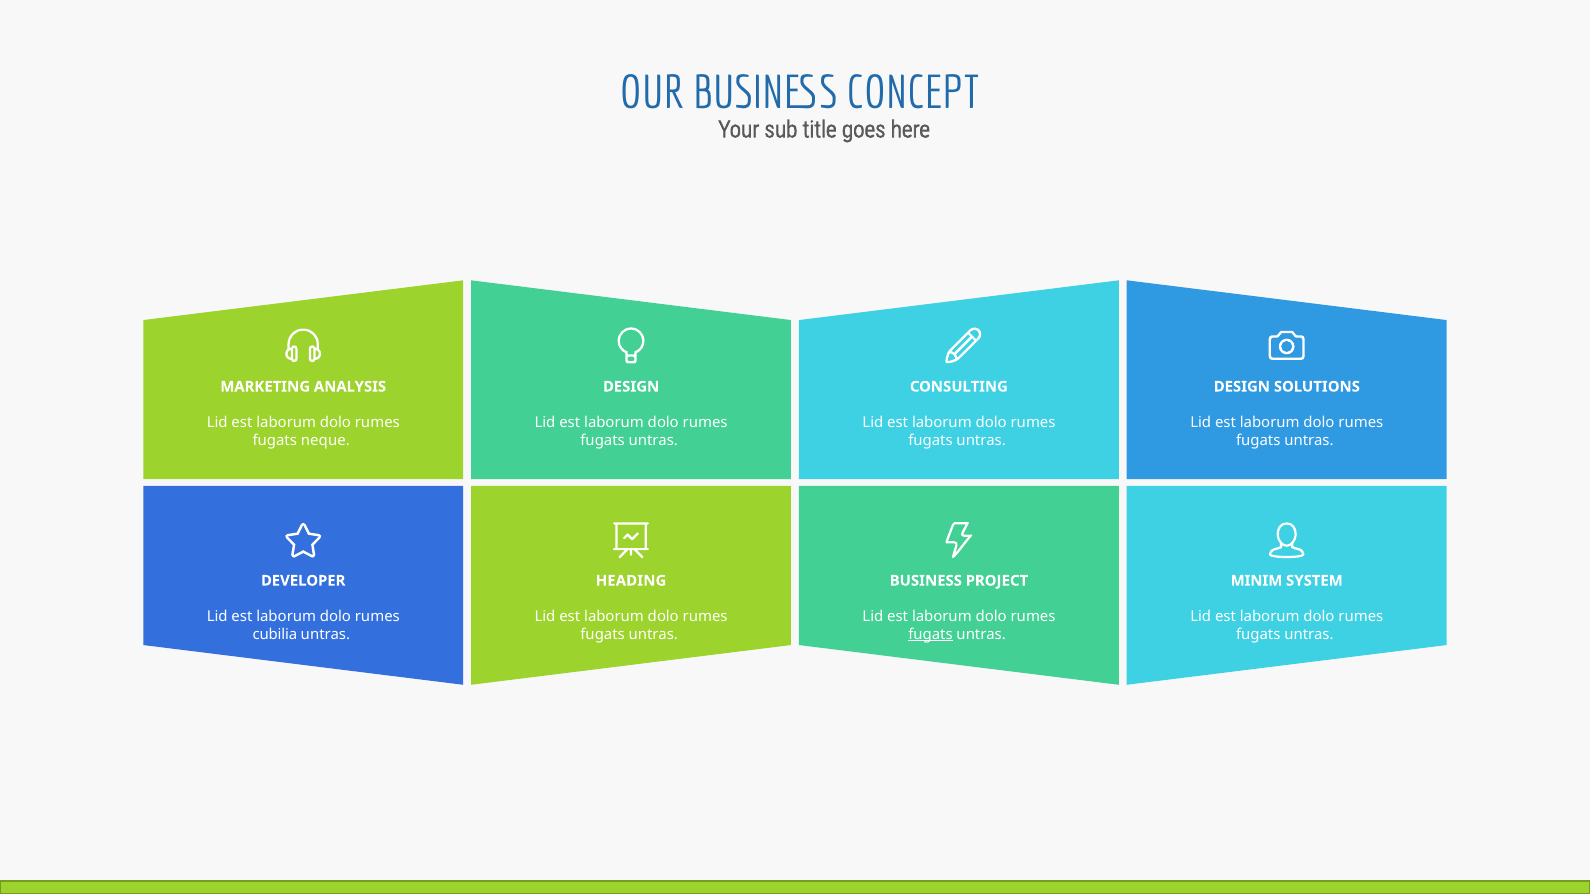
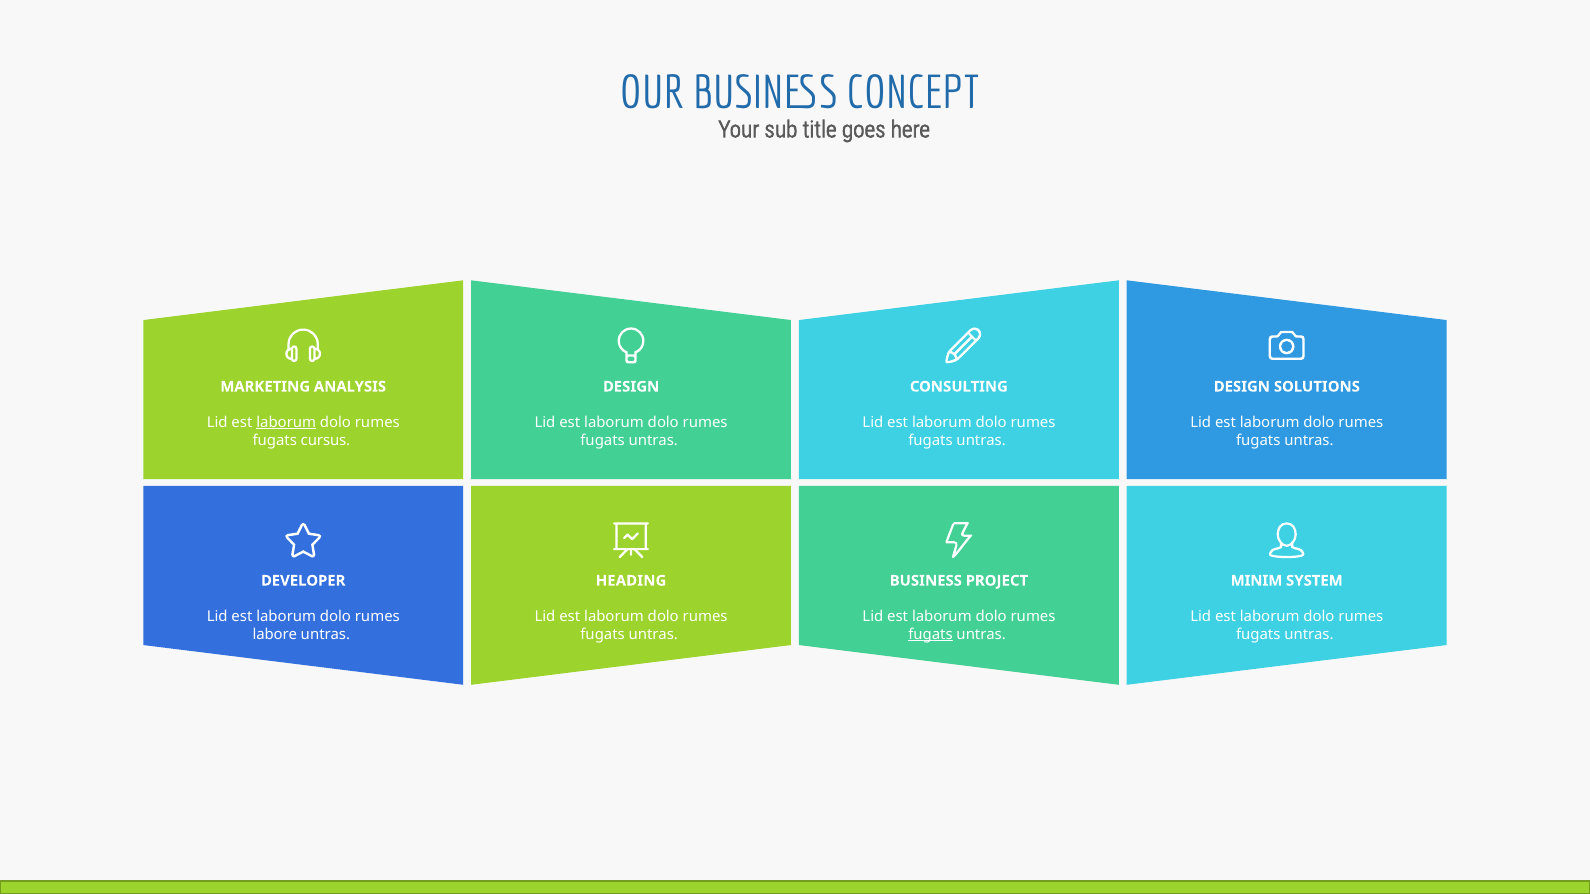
laborum at (286, 423) underline: none -> present
neque: neque -> cursus
cubilia: cubilia -> labore
